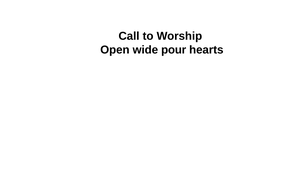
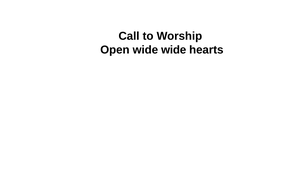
wide pour: pour -> wide
